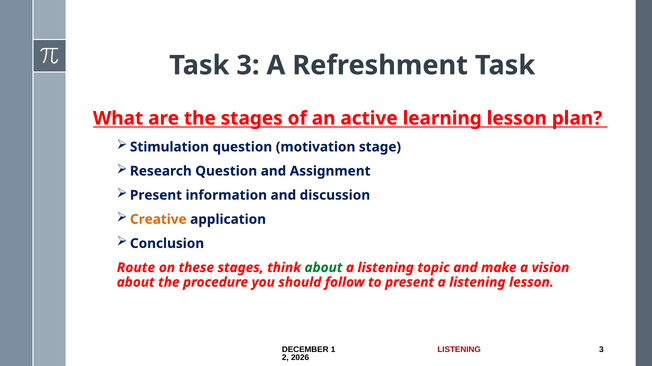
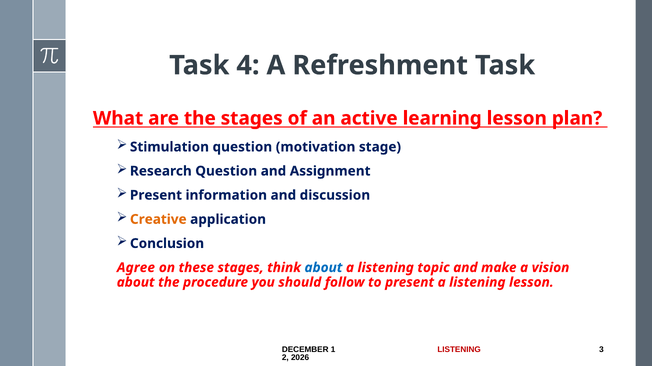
Task 3: 3 -> 4
Route: Route -> Agree
about at (323, 268) colour: green -> blue
